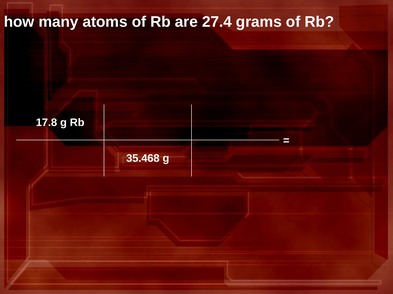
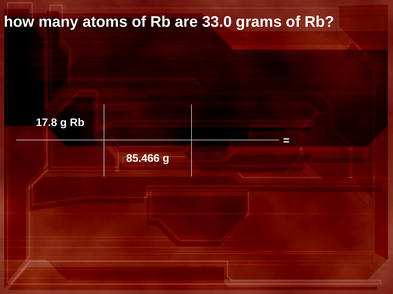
27.4: 27.4 -> 33.0
35.468: 35.468 -> 85.466
